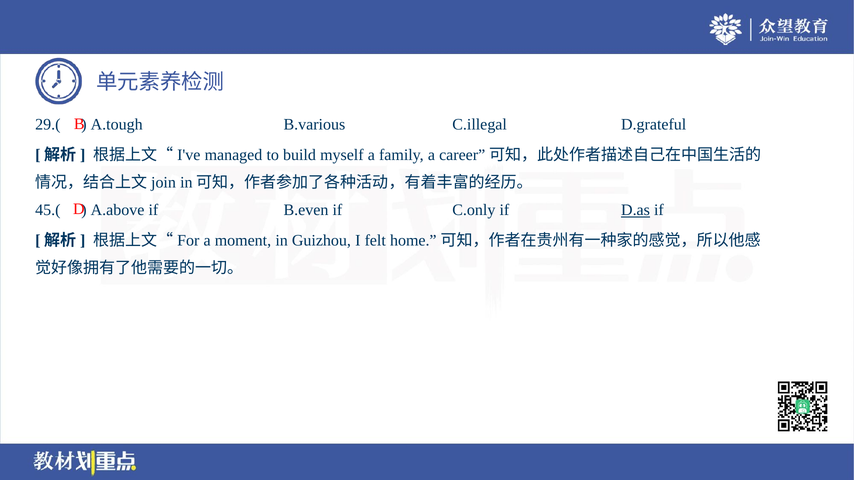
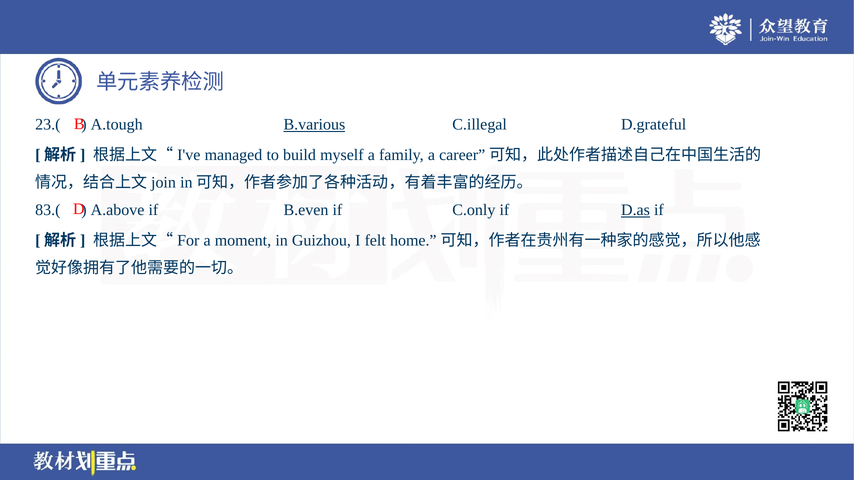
29.(: 29.( -> 23.(
B.various underline: none -> present
45.(: 45.( -> 83.(
